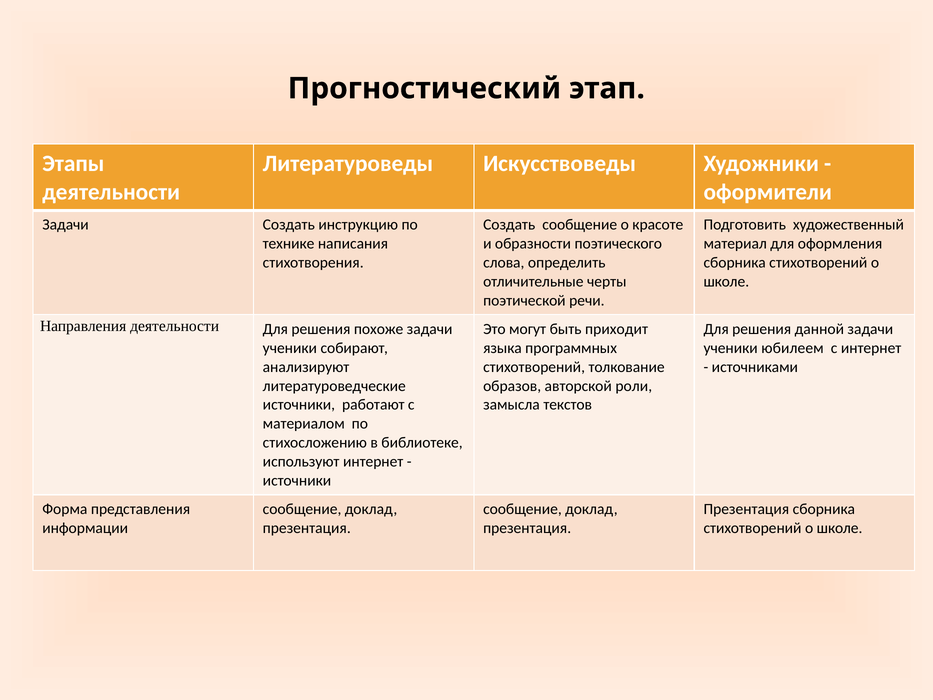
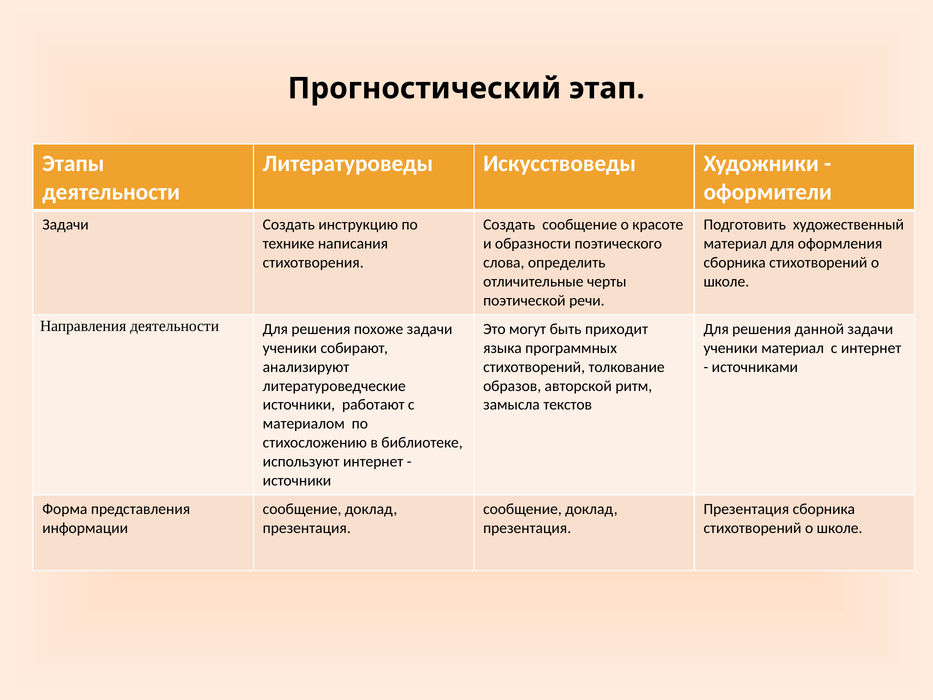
ученики юбилеем: юбилеем -> материал
роли: роли -> ритм
